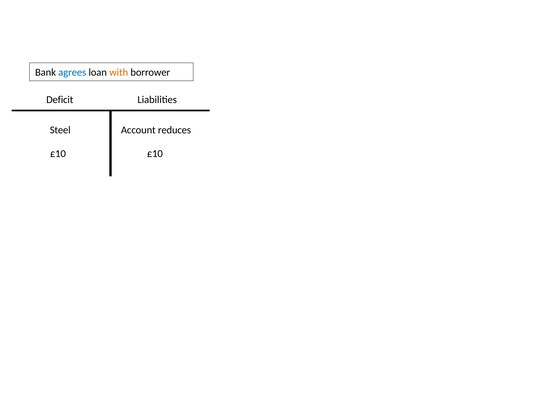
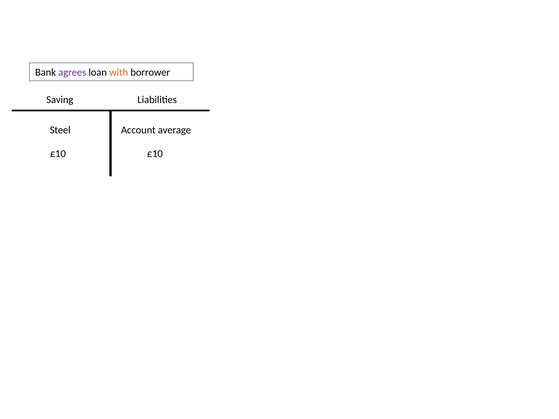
agrees colour: blue -> purple
Deficit: Deficit -> Saving
reduces: reduces -> average
